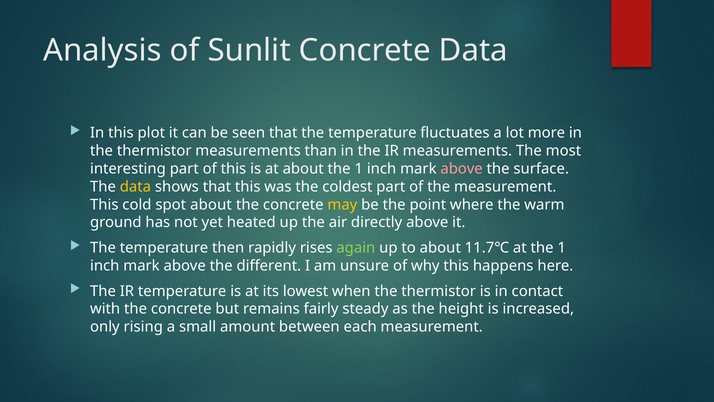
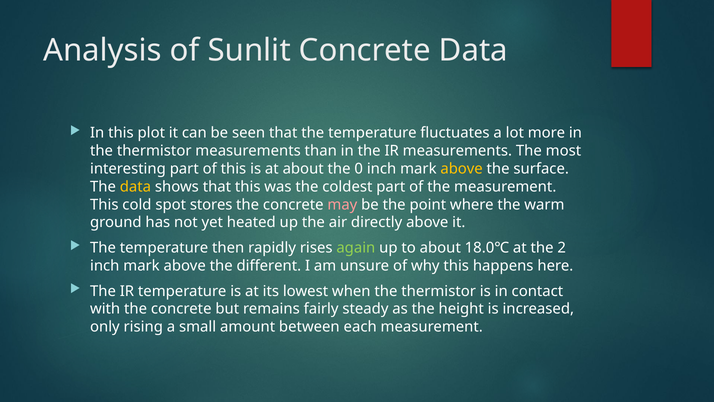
about the 1: 1 -> 0
above at (462, 169) colour: pink -> yellow
spot about: about -> stores
may colour: yellow -> pink
11.7℃: 11.7℃ -> 18.0℃
at the 1: 1 -> 2
